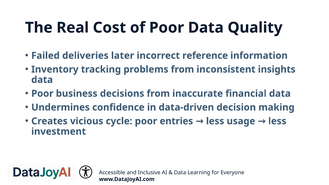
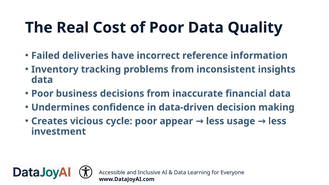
later: later -> have
entries: entries -> appear
